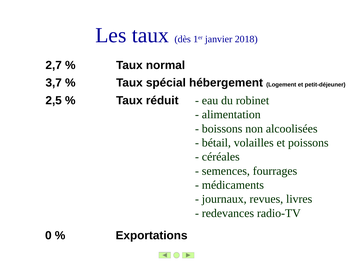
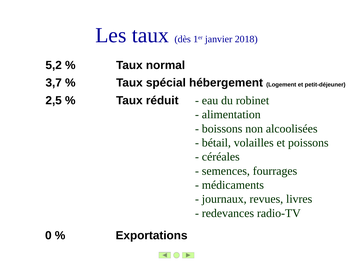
2,7: 2,7 -> 5,2
